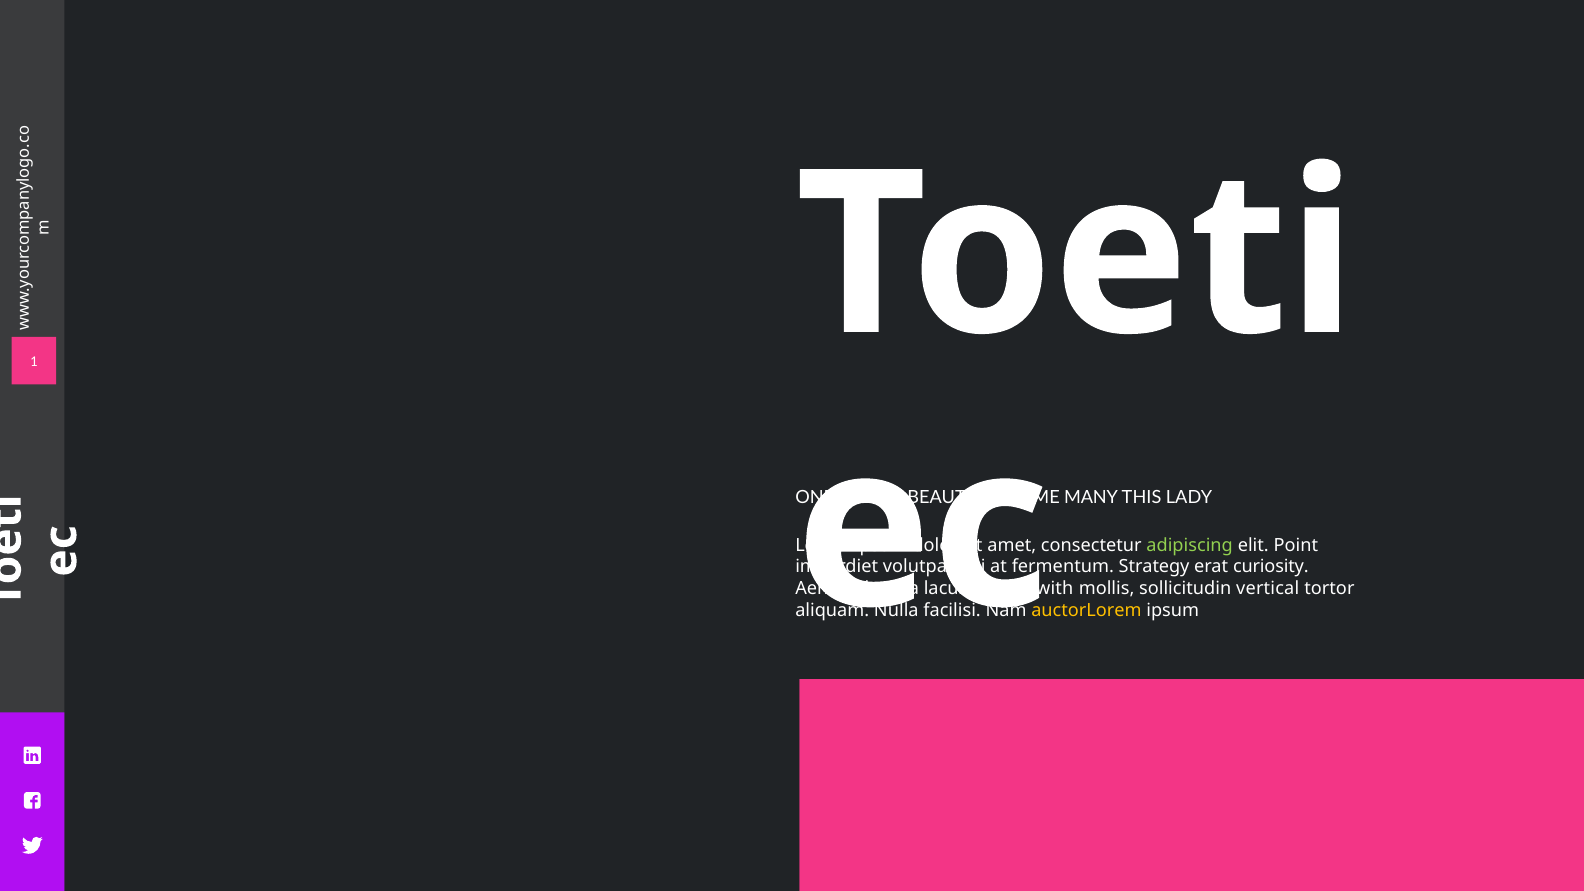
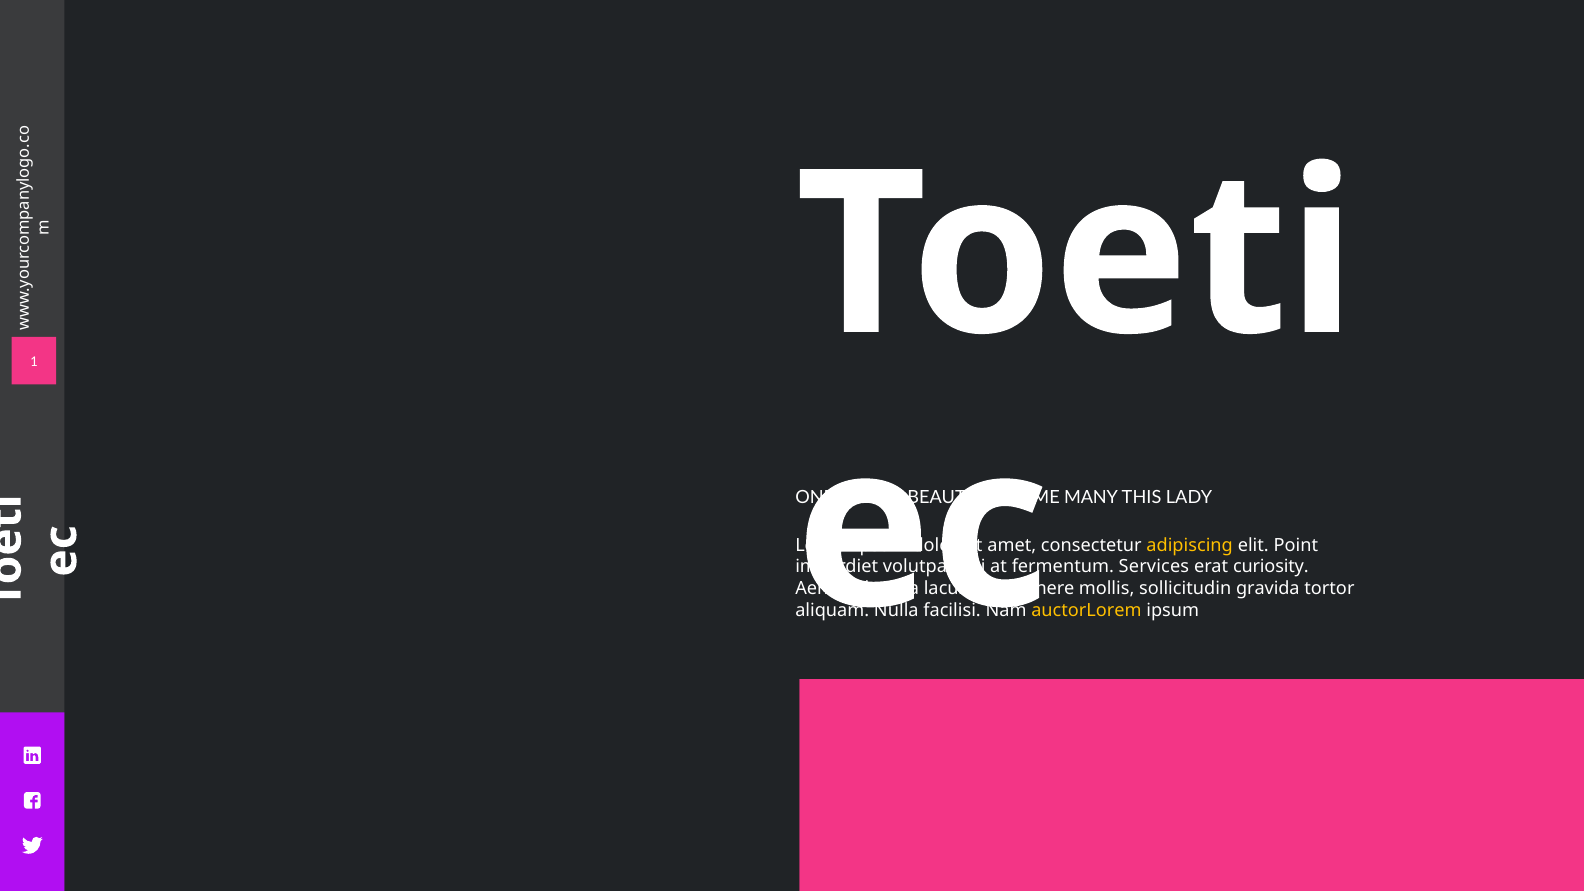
adipiscing colour: light green -> yellow
Strategy: Strategy -> Services
with: with -> here
vertical: vertical -> gravida
